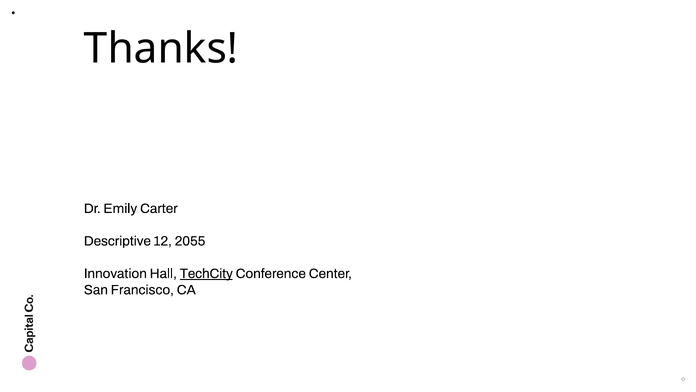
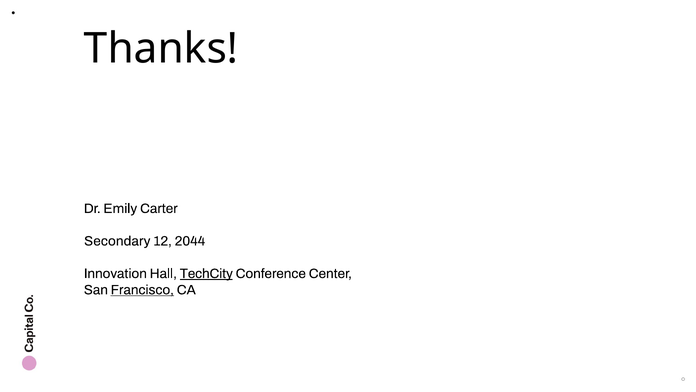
Descriptive: Descriptive -> Secondary
2055: 2055 -> 2044
Francisco underline: none -> present
